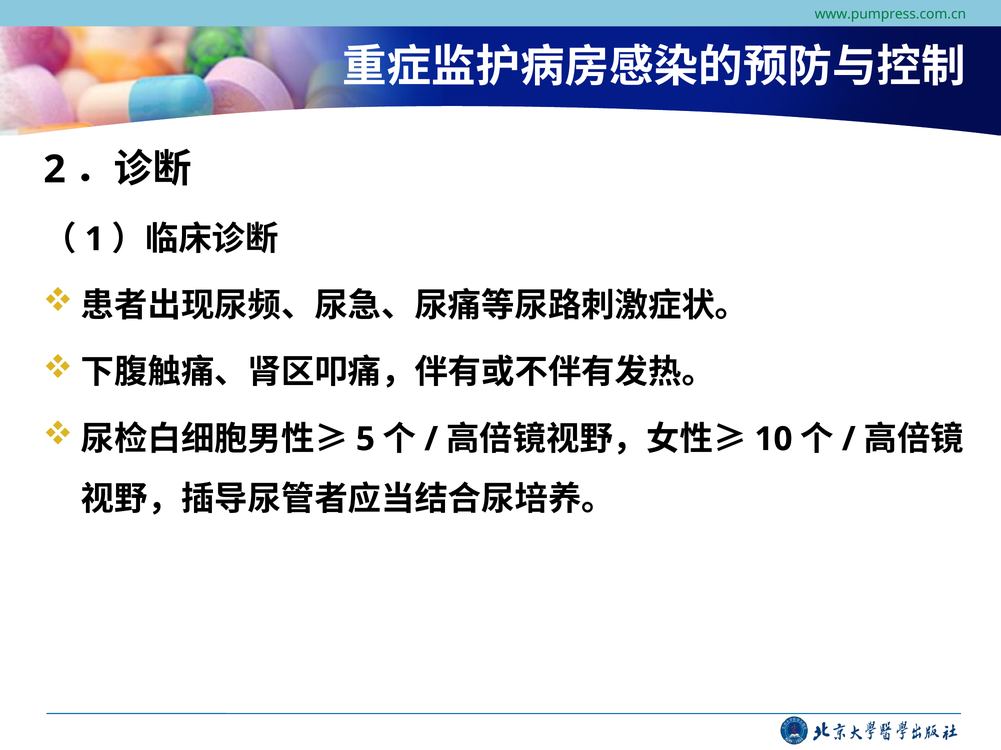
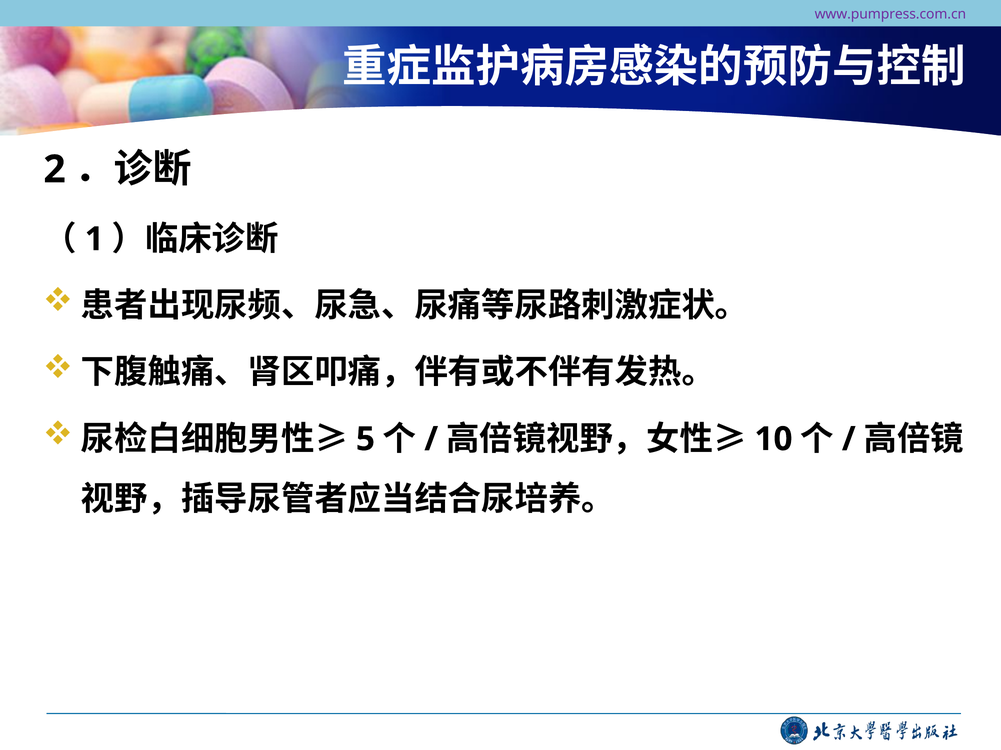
www.pumpress.com.cn colour: green -> purple
